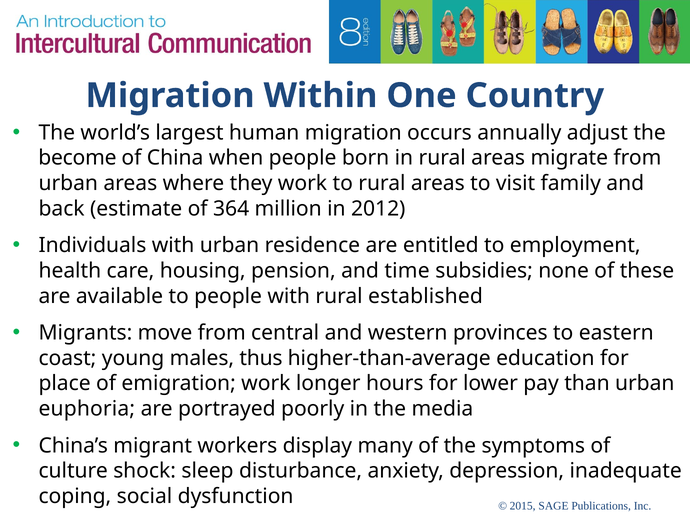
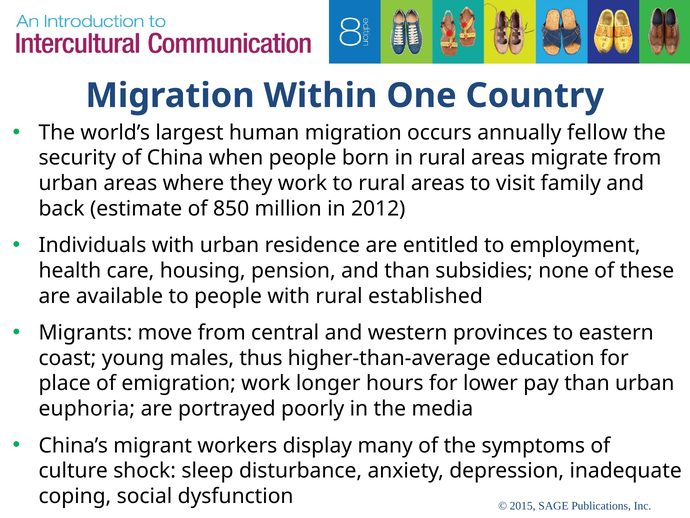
adjust: adjust -> fellow
become: become -> security
364: 364 -> 850
and time: time -> than
